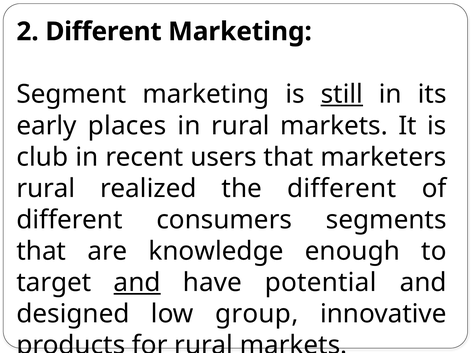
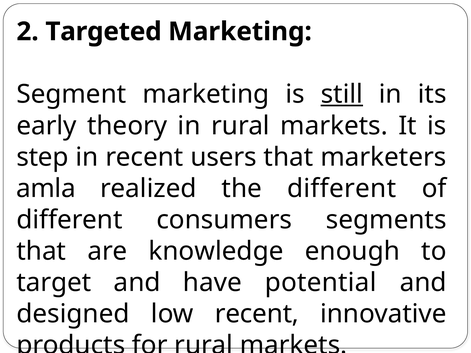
2 Different: Different -> Targeted
places: places -> theory
club: club -> step
rural at (46, 189): rural -> amla
and at (137, 283) underline: present -> none
low group: group -> recent
